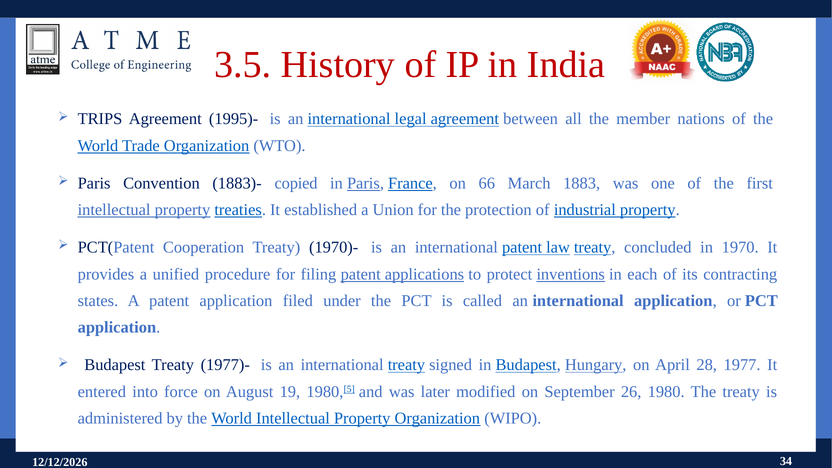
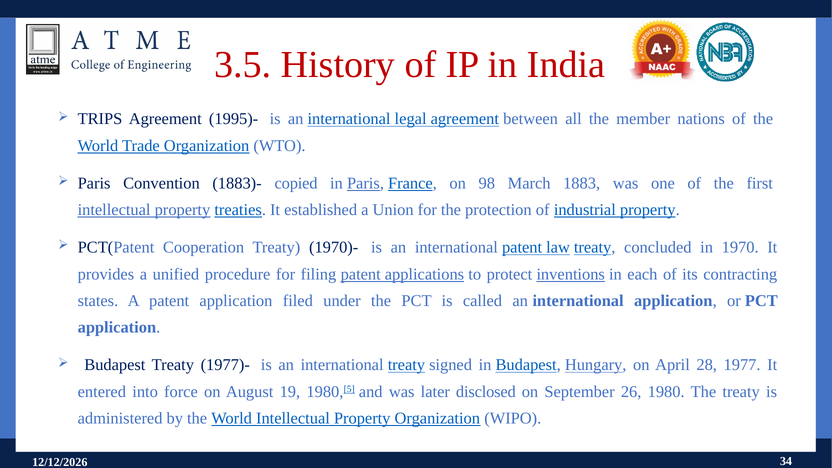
66: 66 -> 98
modified: modified -> disclosed
